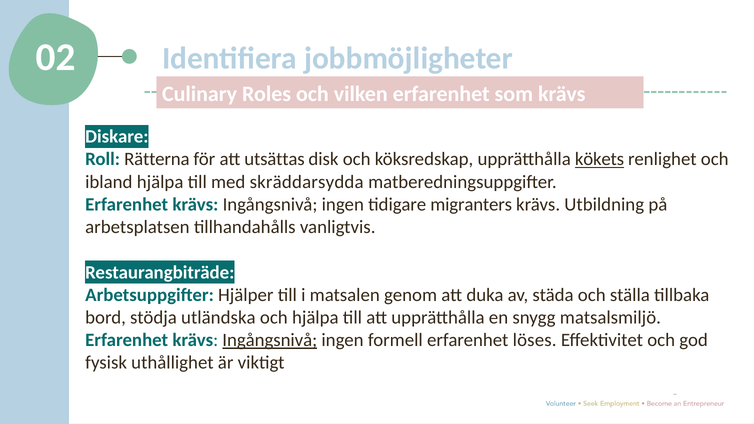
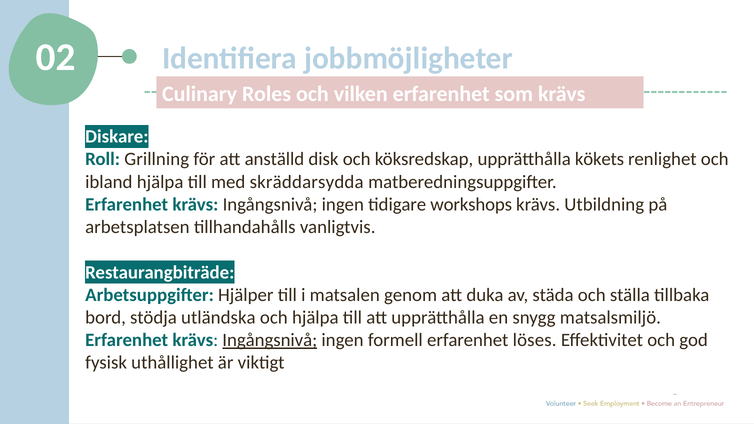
Rätterna: Rätterna -> Grillning
utsättas: utsättas -> anställd
kökets underline: present -> none
migranters: migranters -> workshops
